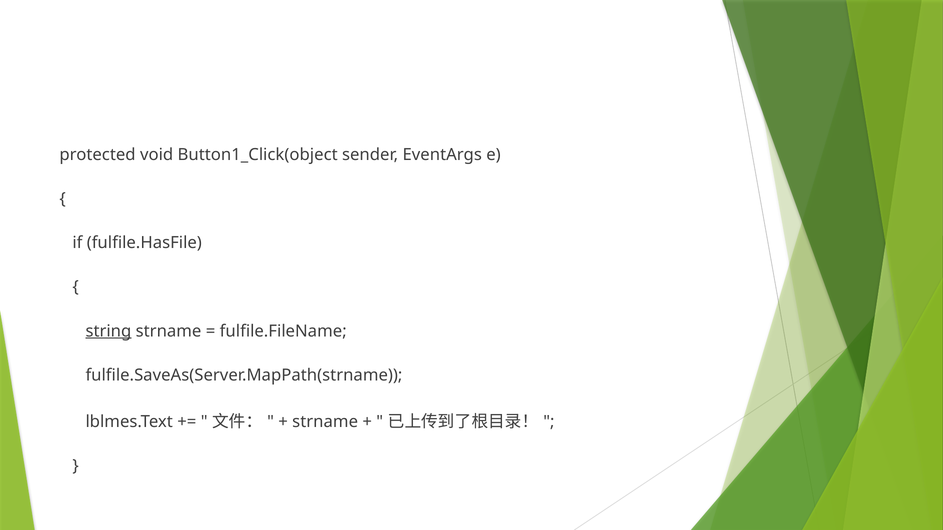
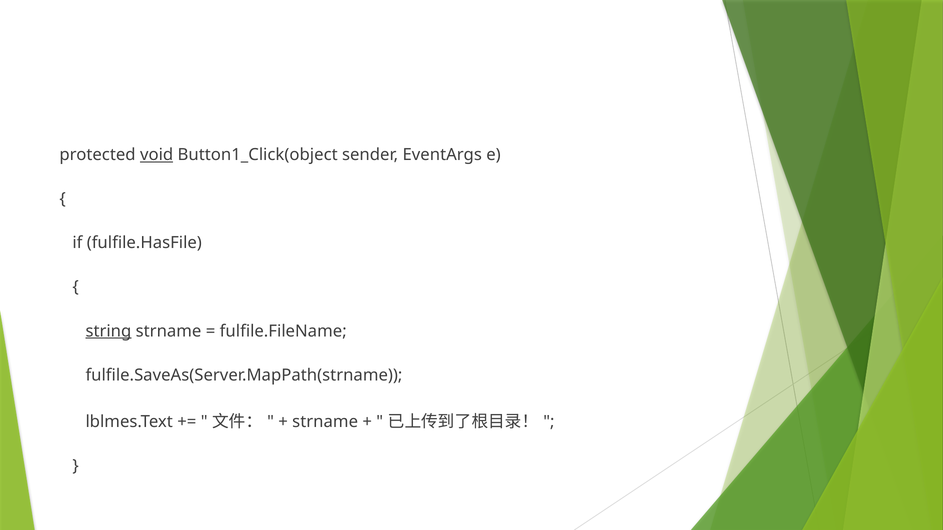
void underline: none -> present
